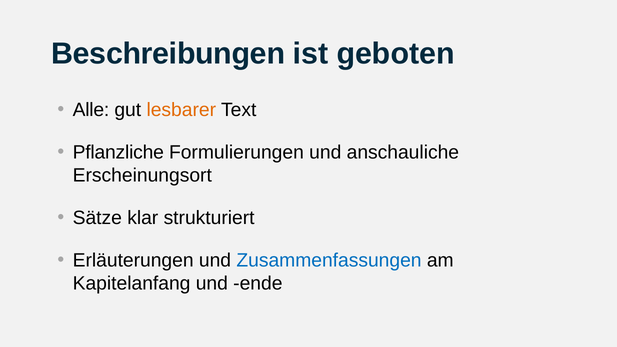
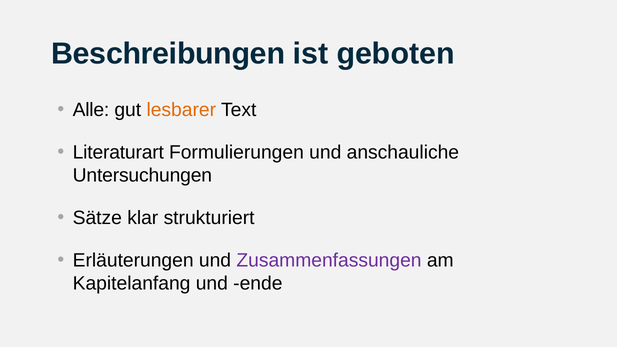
Pflanzliche: Pflanzliche -> Literaturart
Erscheinungsort: Erscheinungsort -> Untersuchungen
Zusammenfassungen colour: blue -> purple
